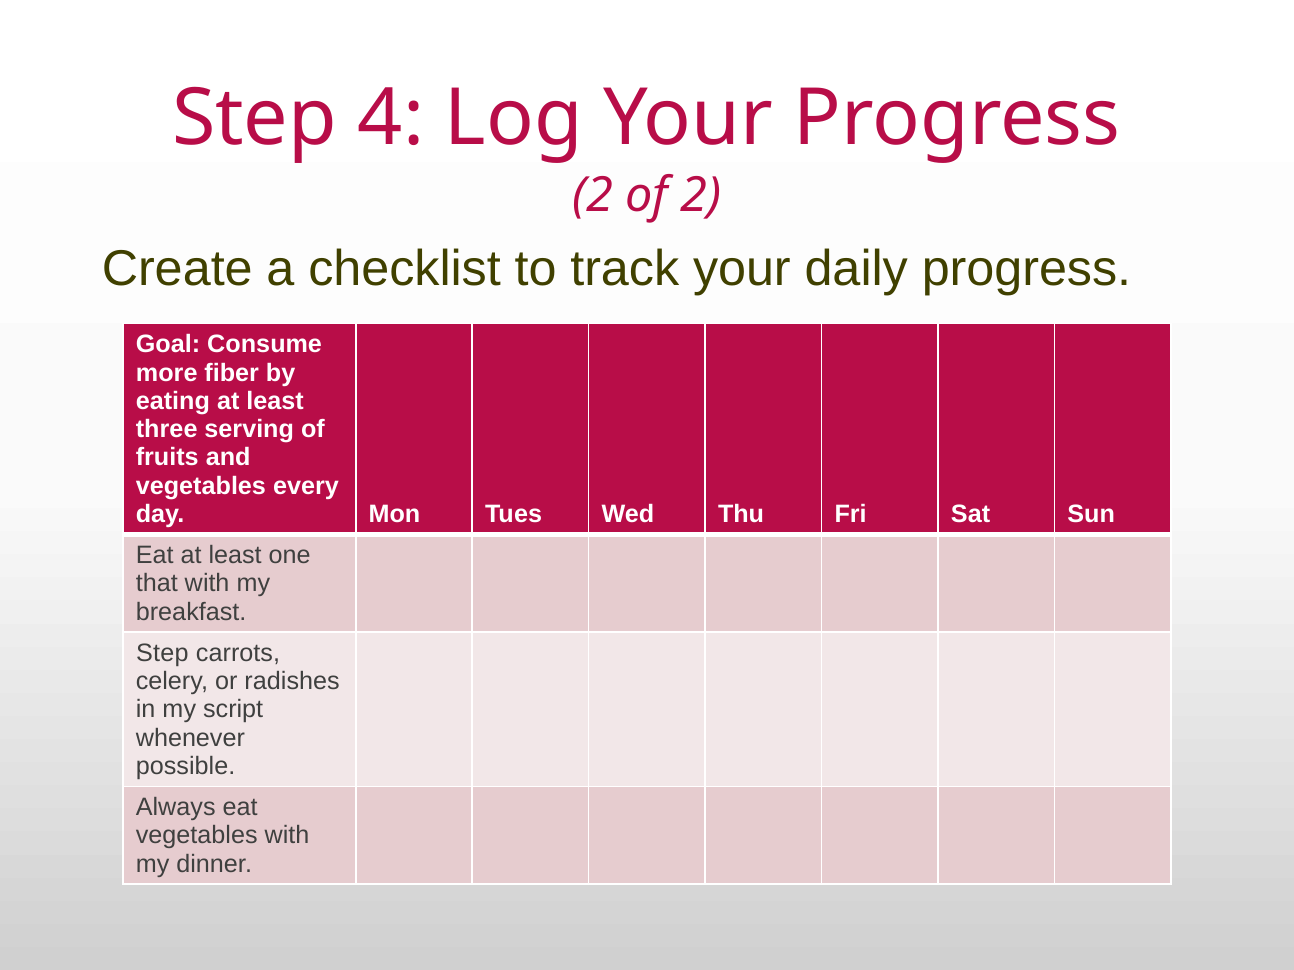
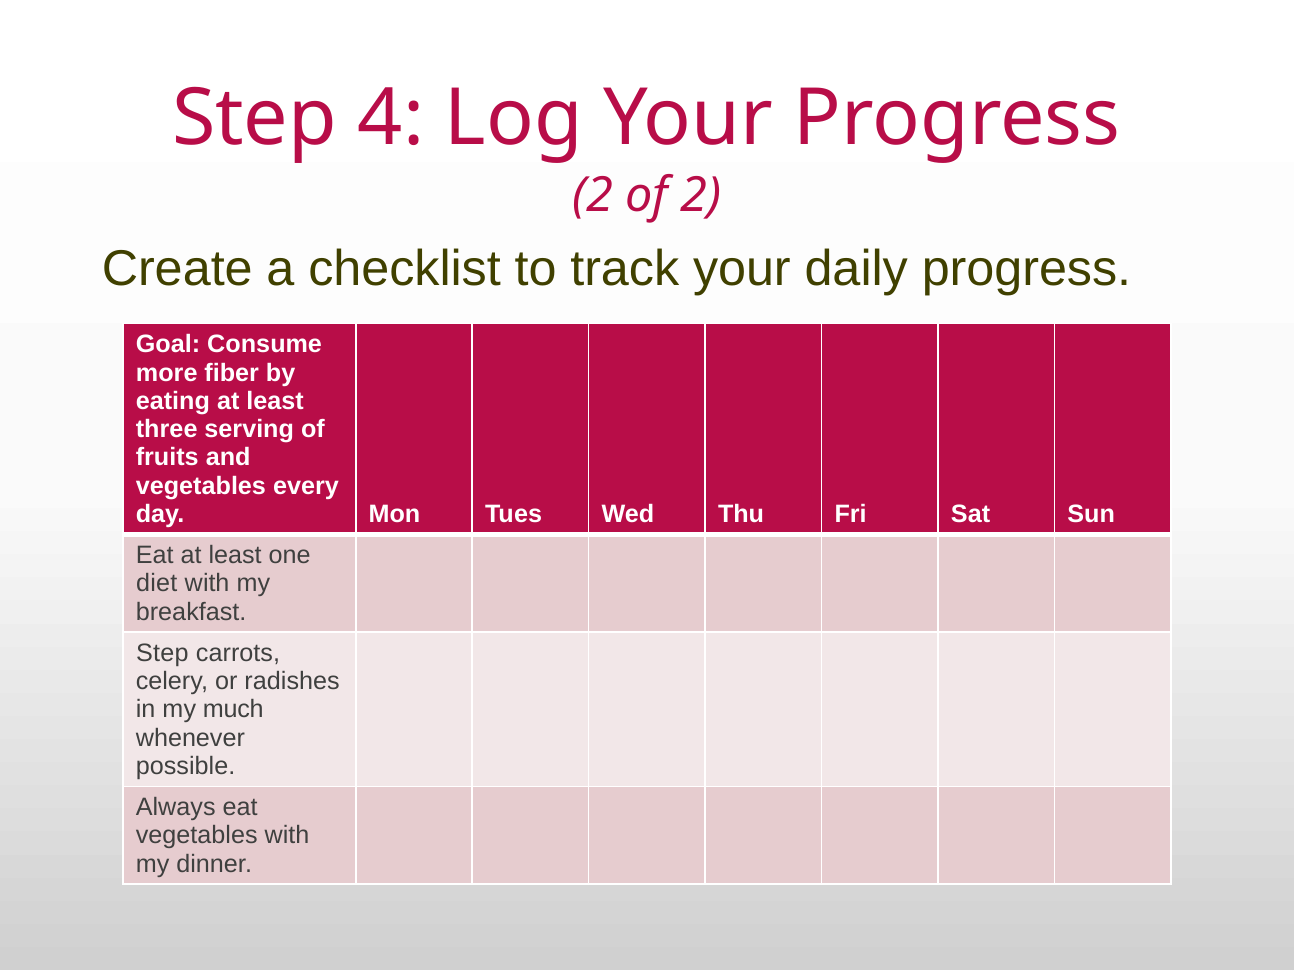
that: that -> diet
script: script -> much
